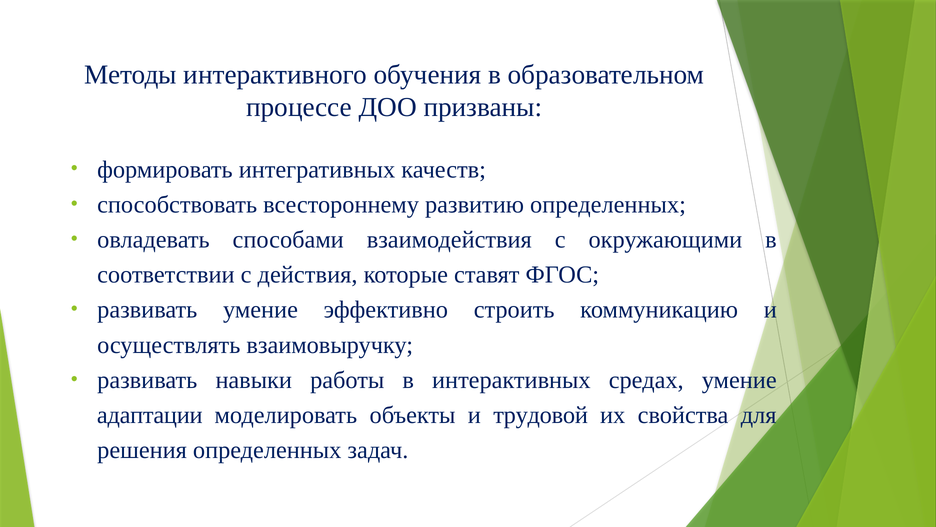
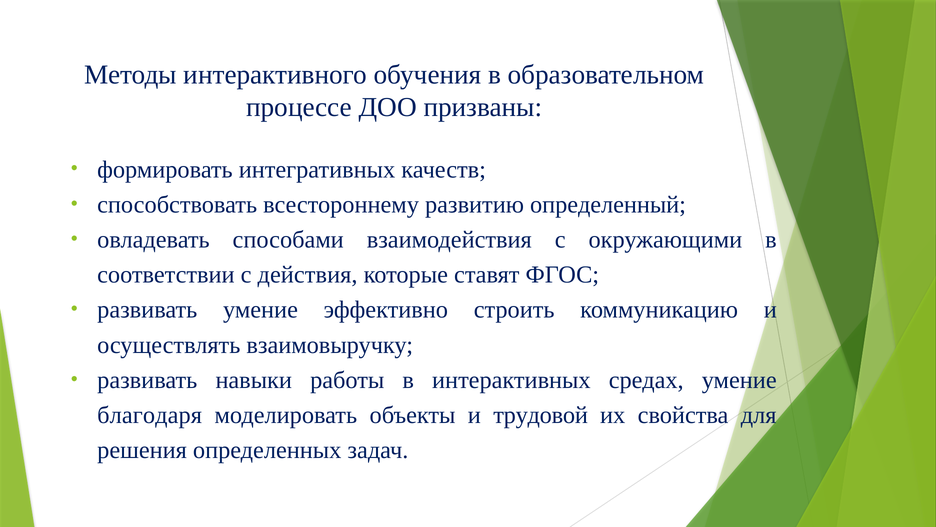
развитию определенных: определенных -> определенный
адаптации: адаптации -> благодаря
